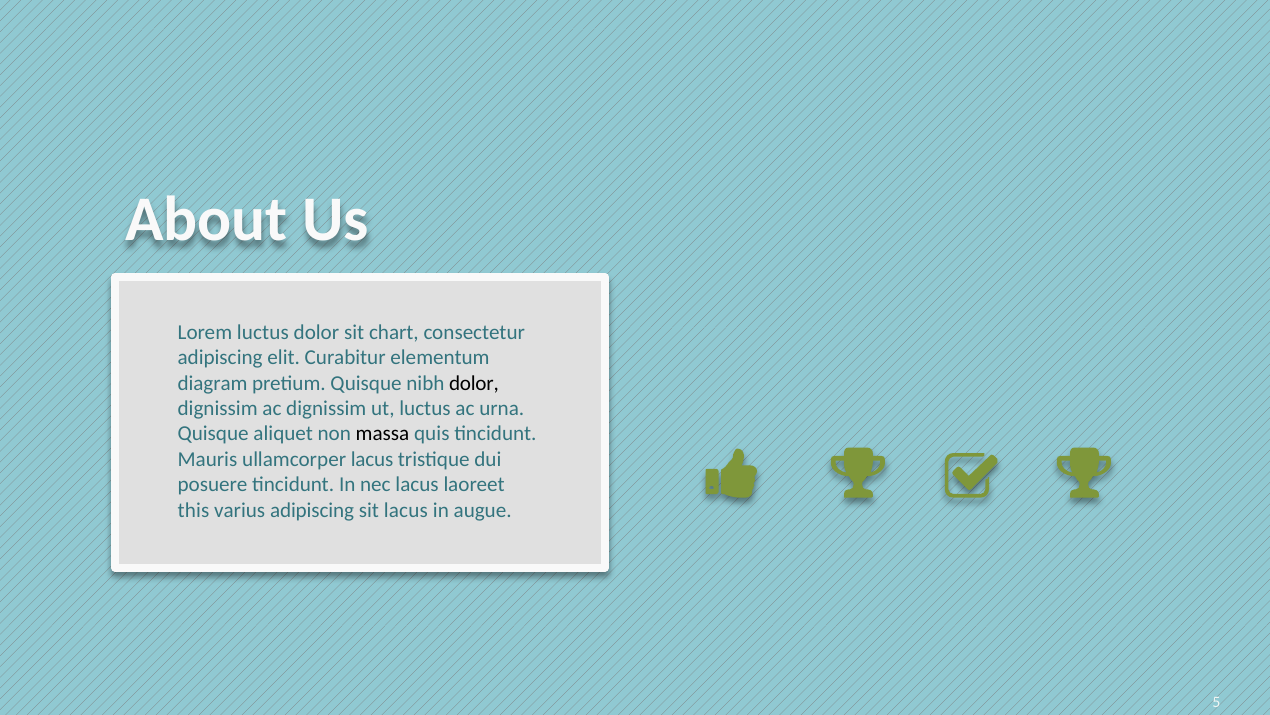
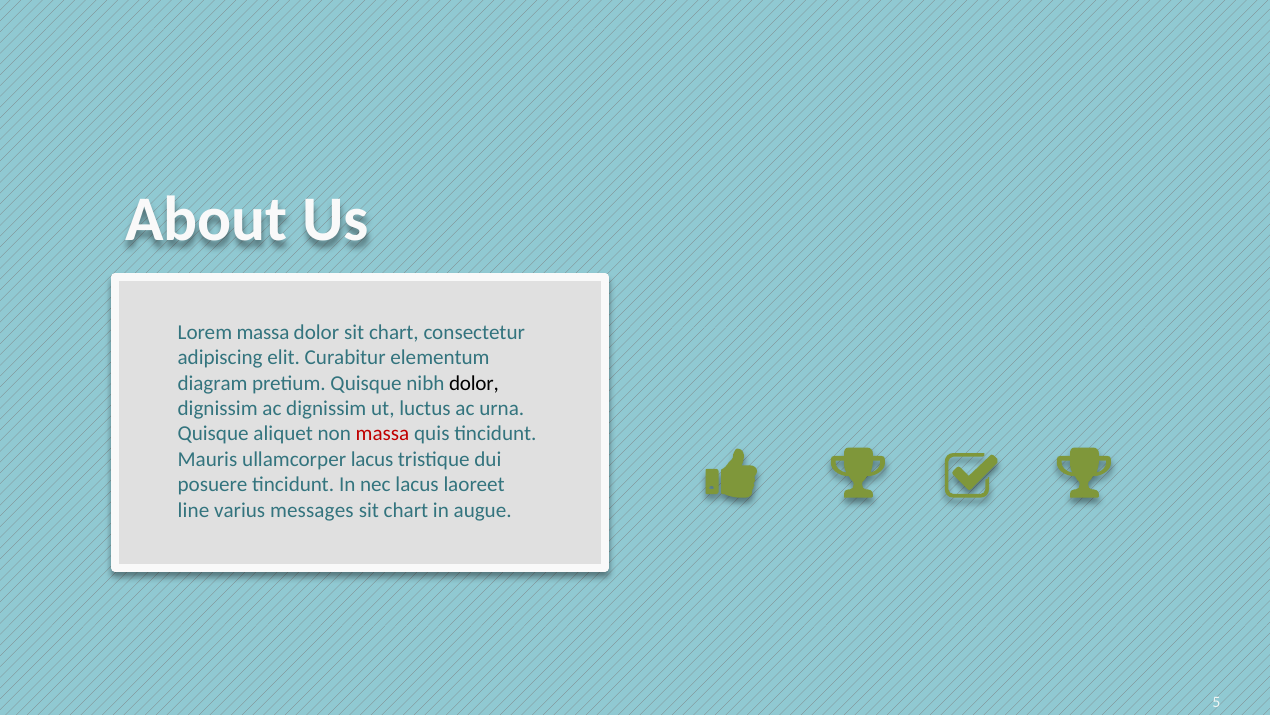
Lorem luctus: luctus -> massa
massa at (383, 434) colour: black -> red
this: this -> line
varius adipiscing: adipiscing -> messages
lacus at (406, 510): lacus -> chart
